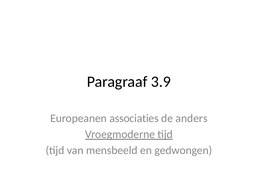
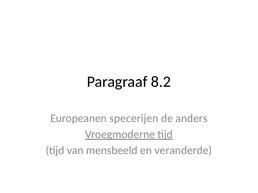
3.9: 3.9 -> 8.2
associaties: associaties -> specerijen
gedwongen: gedwongen -> veranderde
